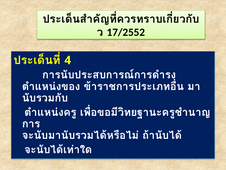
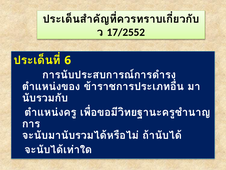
4: 4 -> 6
